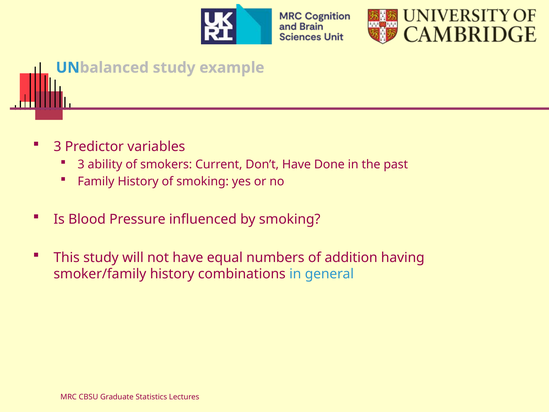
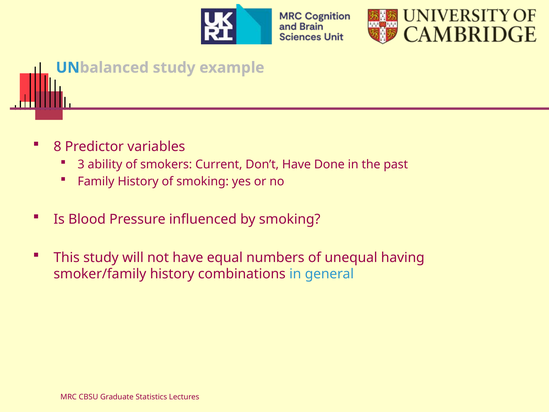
3 at (57, 146): 3 -> 8
addition: addition -> unequal
